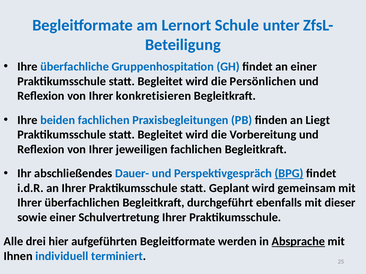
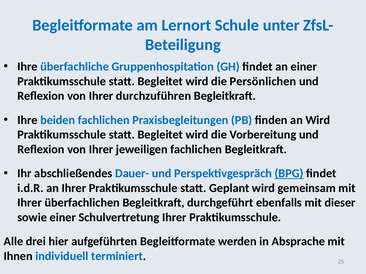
konkretisieren: konkretisieren -> durchzuführen
an Liegt: Liegt -> Wird
Absprache underline: present -> none
